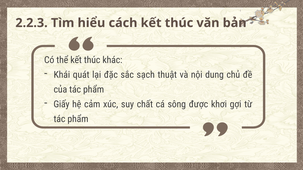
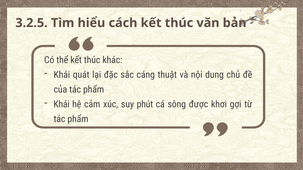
2.2.3: 2.2.3 -> 3.2.5
sạch: sạch -> cáng
Giấy at (62, 104): Giấy -> Khái
chất: chất -> phút
